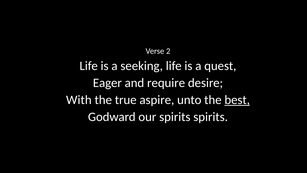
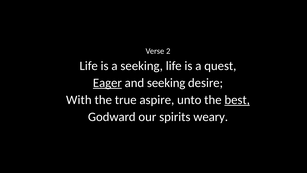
Eager underline: none -> present
and require: require -> seeking
spirits spirits: spirits -> weary
